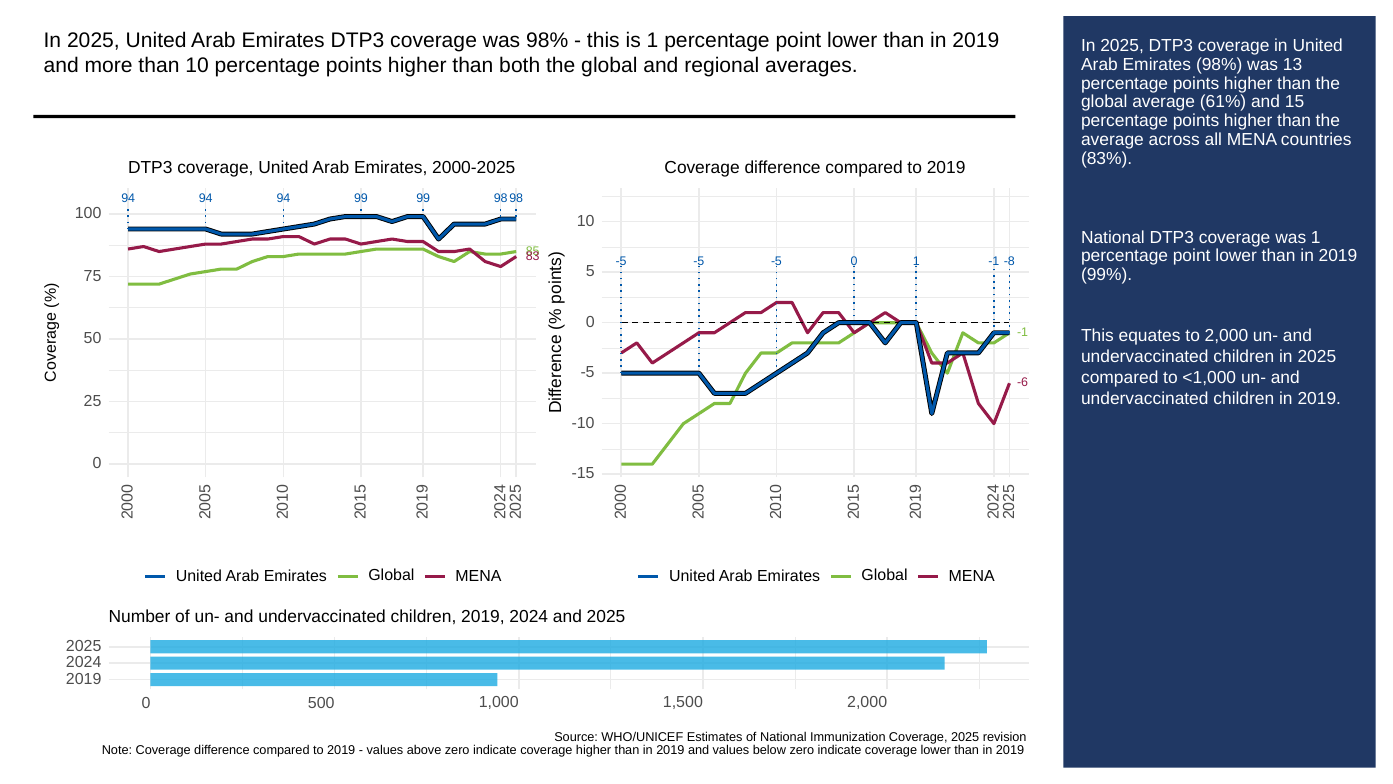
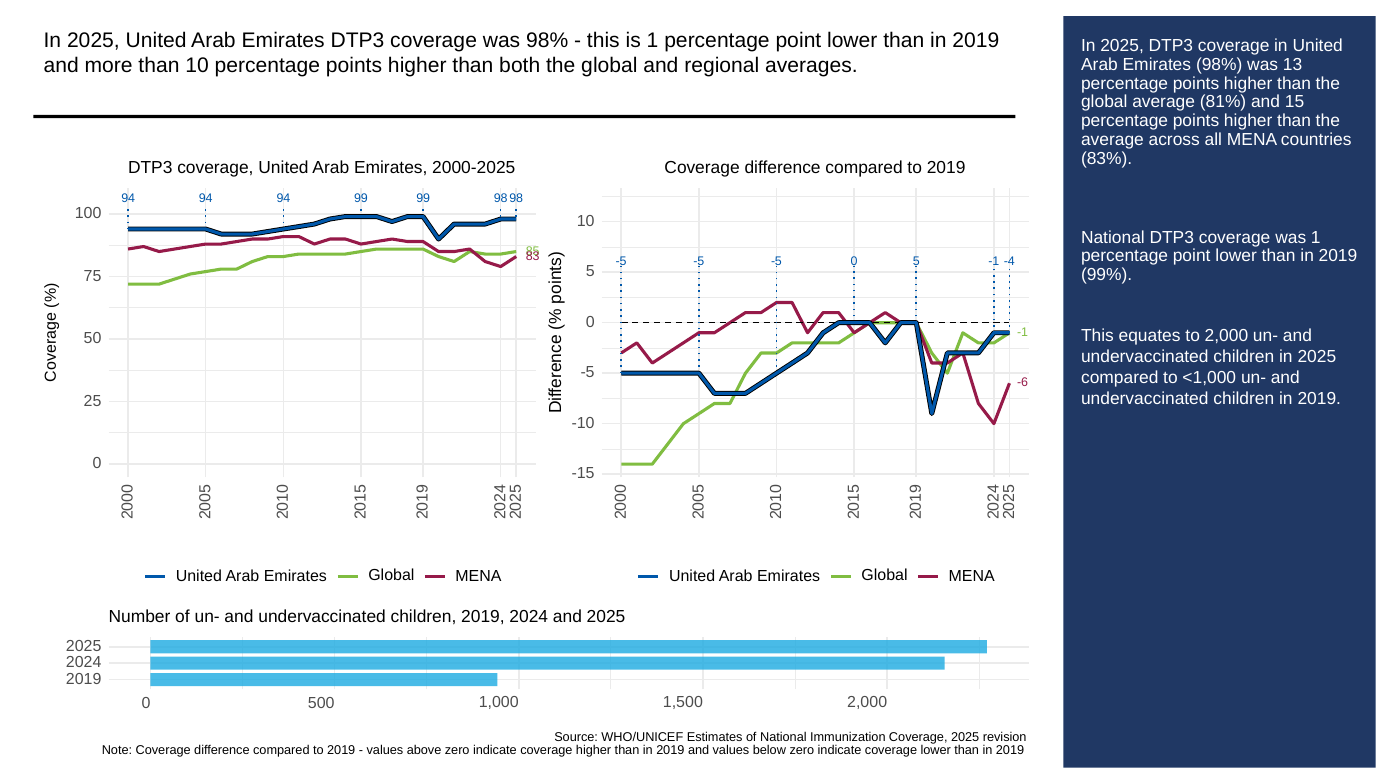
61%: 61% -> 81%
-5 -5 0 1: 1 -> 5
-8: -8 -> -4
